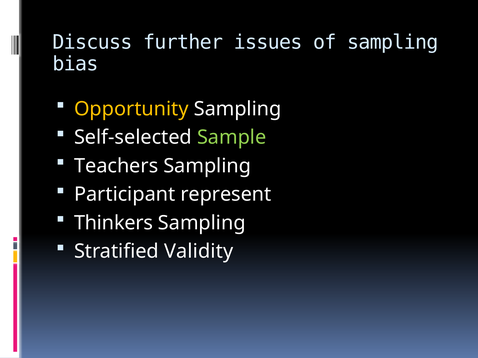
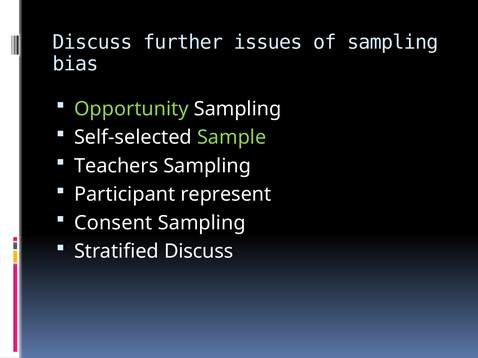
Opportunity colour: yellow -> light green
Thinkers: Thinkers -> Consent
Stratified Validity: Validity -> Discuss
